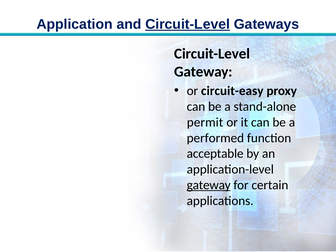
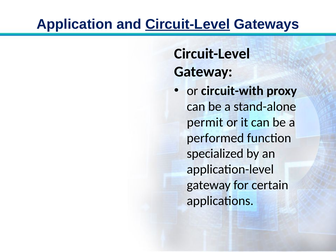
circuit-easy: circuit-easy -> circuit-with
acceptable: acceptable -> specialized
gateway at (209, 185) underline: present -> none
